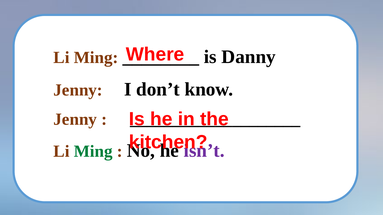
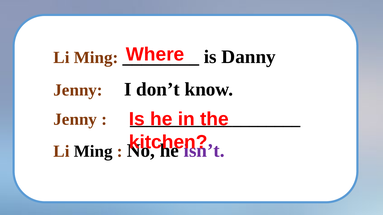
Ming at (93, 152) colour: green -> black
